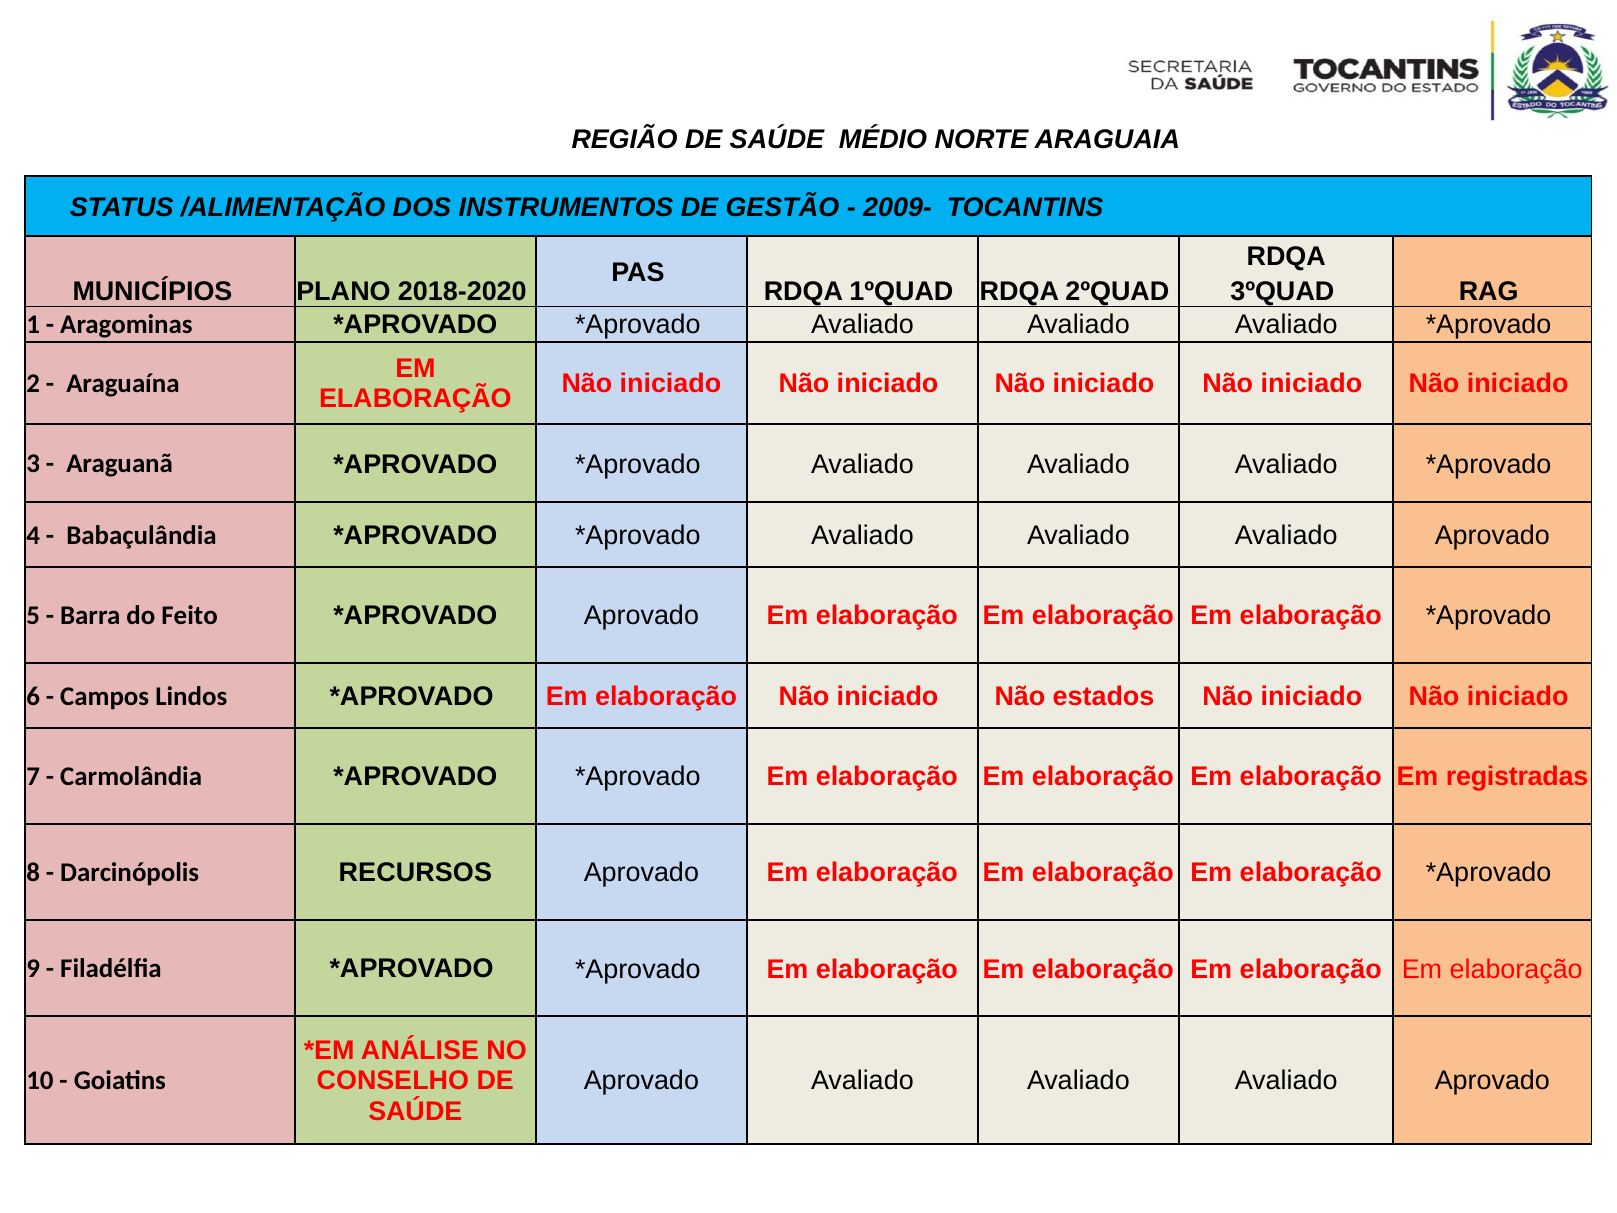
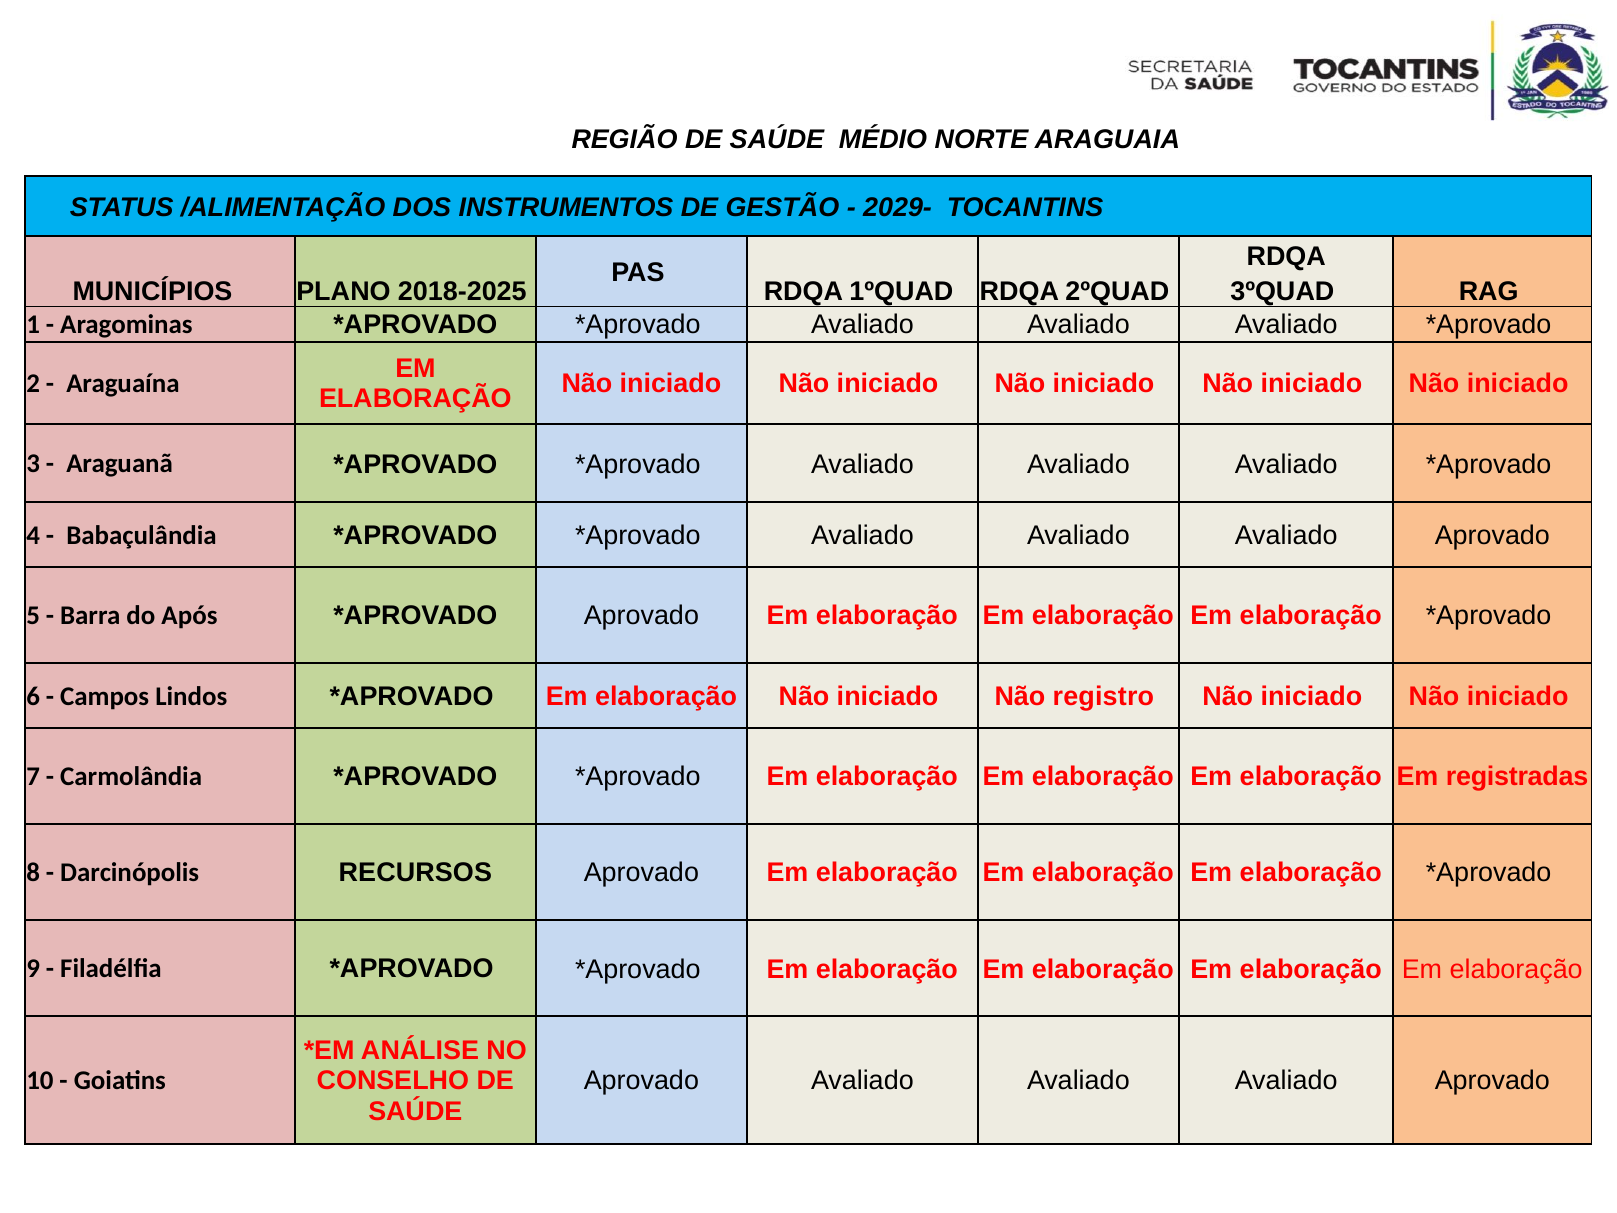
2009-: 2009- -> 2029-
2018-2020: 2018-2020 -> 2018-2025
Feito: Feito -> Após
estados: estados -> registro
